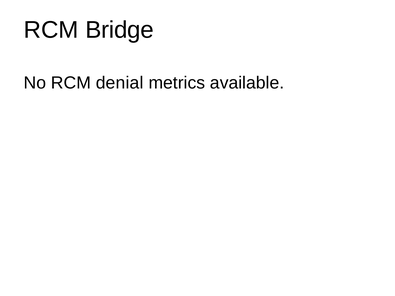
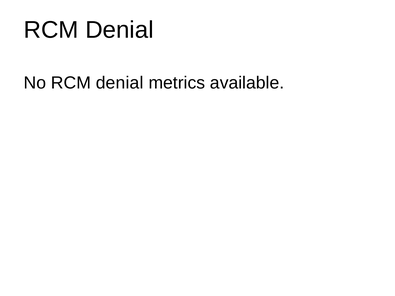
Bridge at (120, 30): Bridge -> Denial
